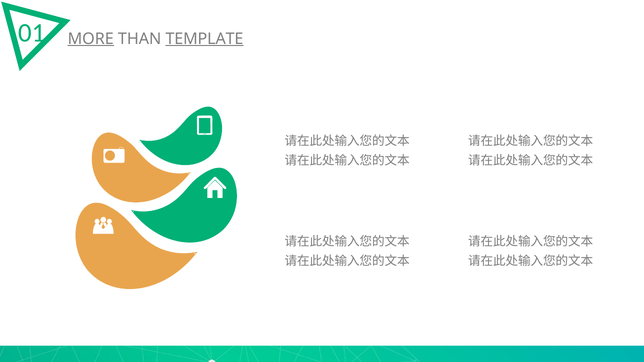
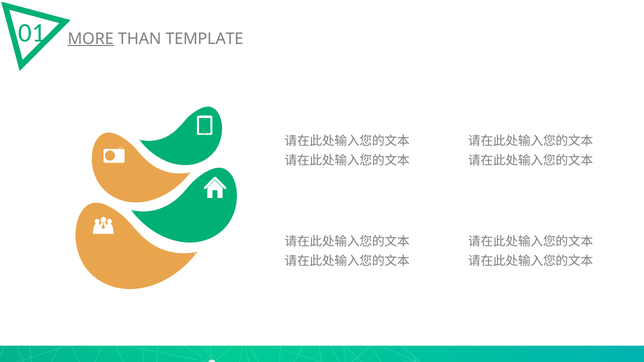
TEMPLATE underline: present -> none
